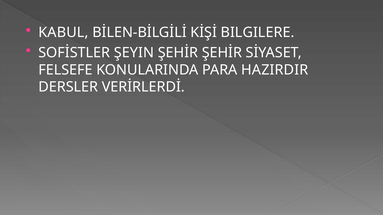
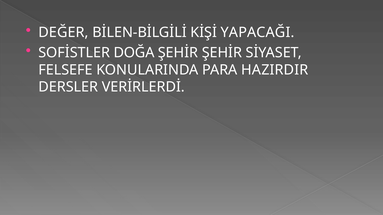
KABUL: KABUL -> DEĞER
BILGILERE: BILGILERE -> YAPACAĞI
ŞEYIN: ŞEYIN -> DOĞA
